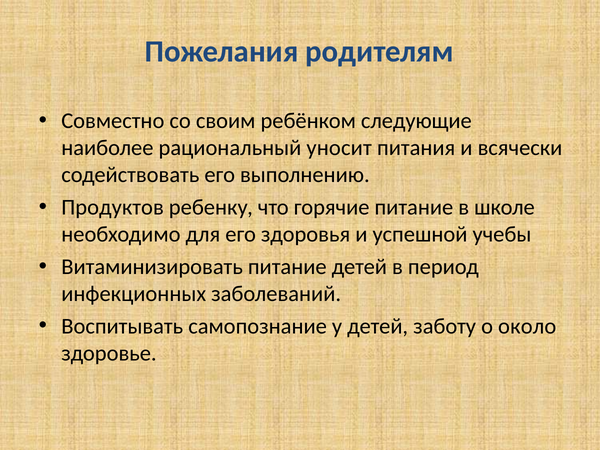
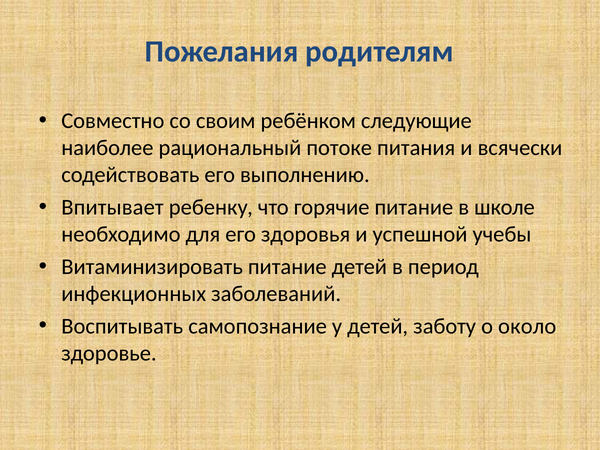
уносит: уносит -> потоке
Продуктов: Продуктов -> Впитывает
